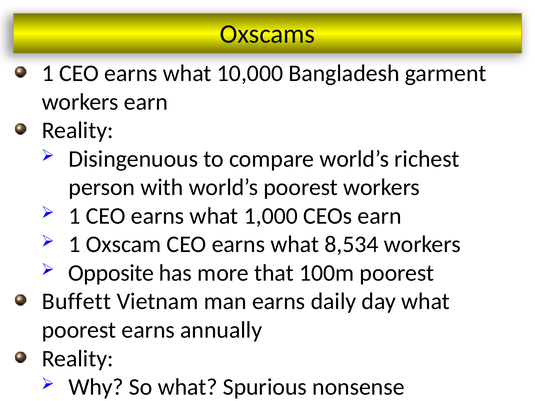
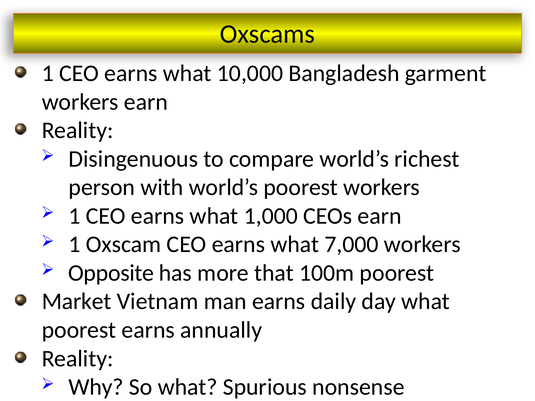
8,534: 8,534 -> 7,000
Buffett: Buffett -> Market
